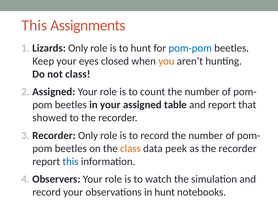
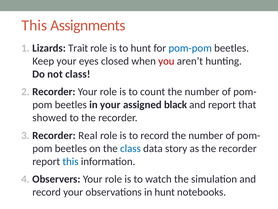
Lizards Only: Only -> Trait
you colour: orange -> red
Assigned at (54, 92): Assigned -> Recorder
table: table -> black
Recorder Only: Only -> Real
class at (130, 148) colour: orange -> blue
peek: peek -> story
